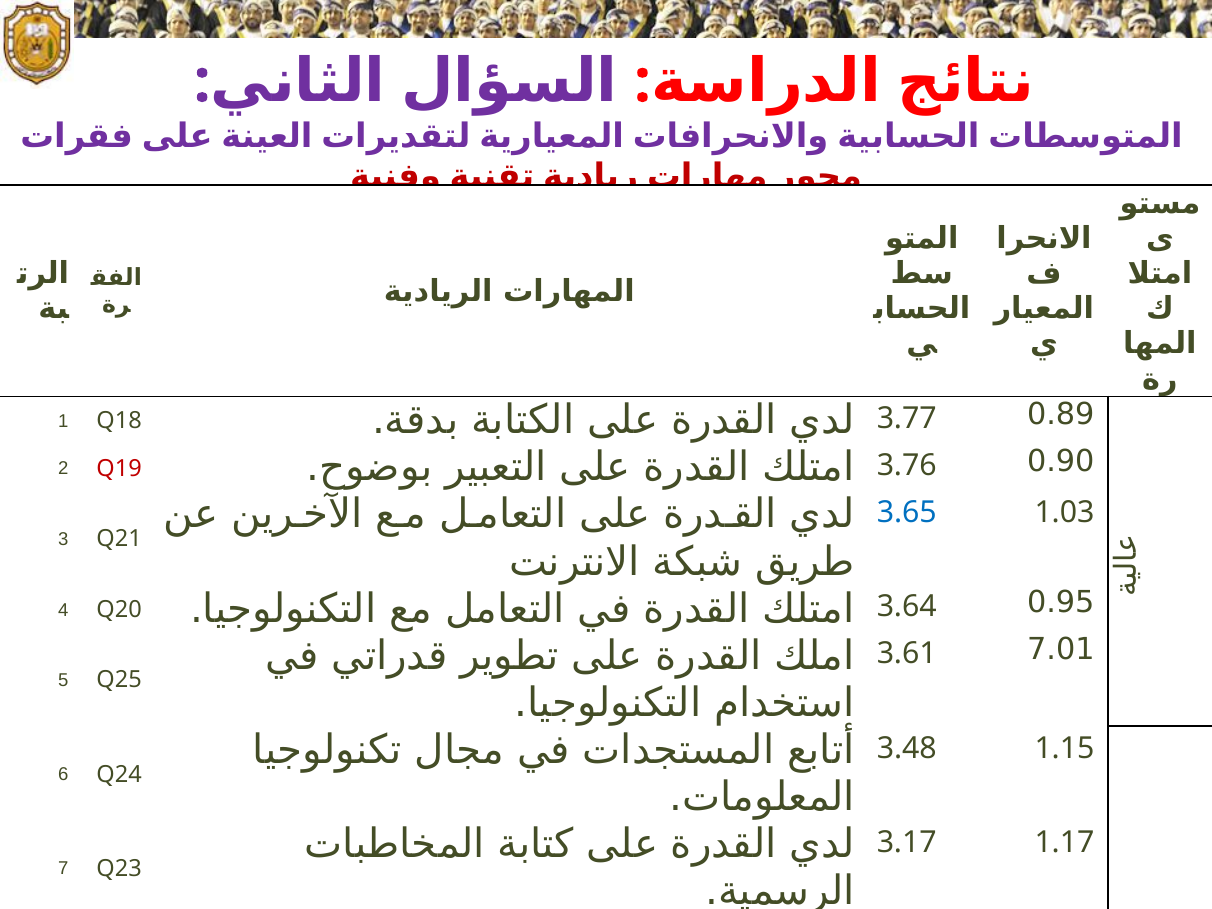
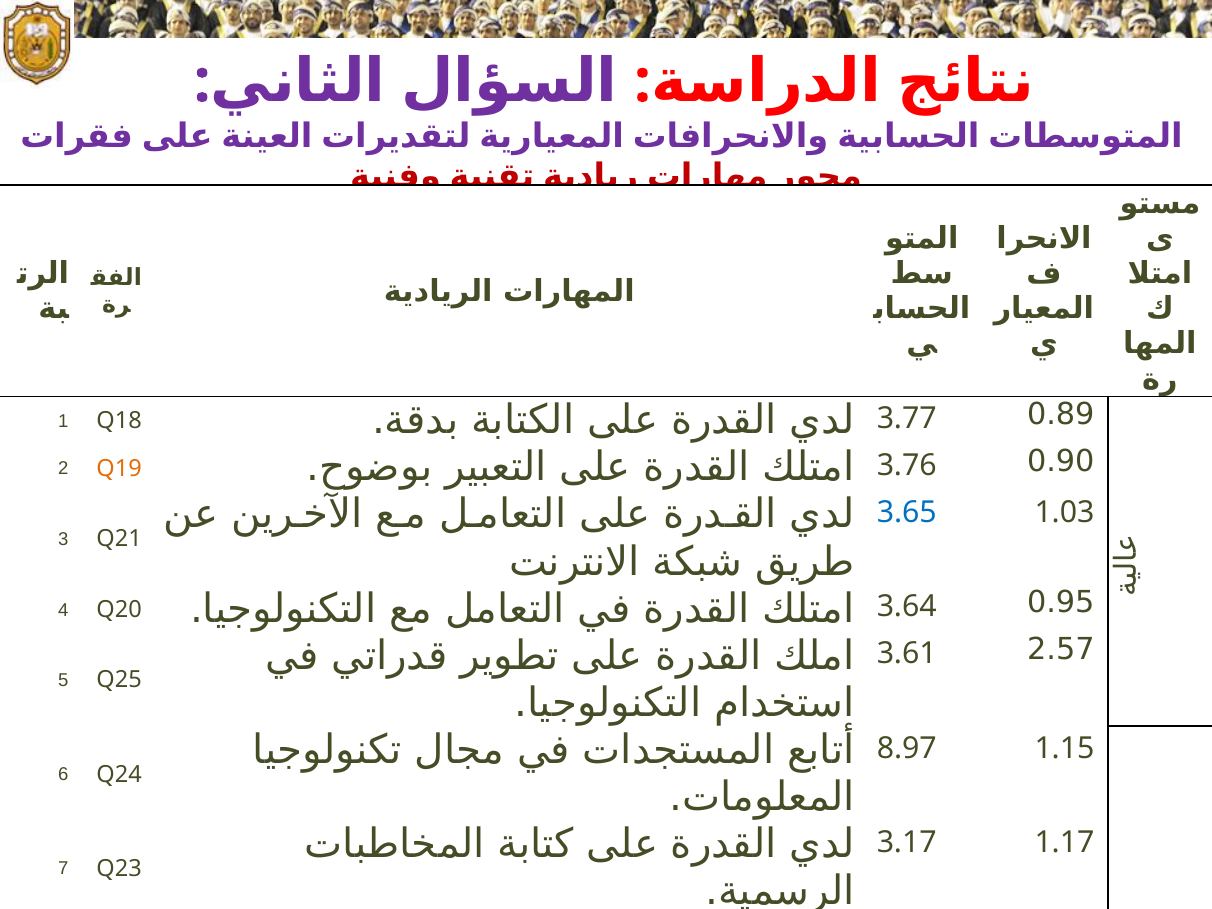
Q19 colour: red -> orange
7.01: 7.01 -> 2.57
3.48: 3.48 -> 8.97
